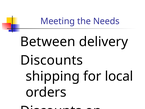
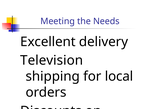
Between: Between -> Excellent
Discounts at (52, 60): Discounts -> Television
